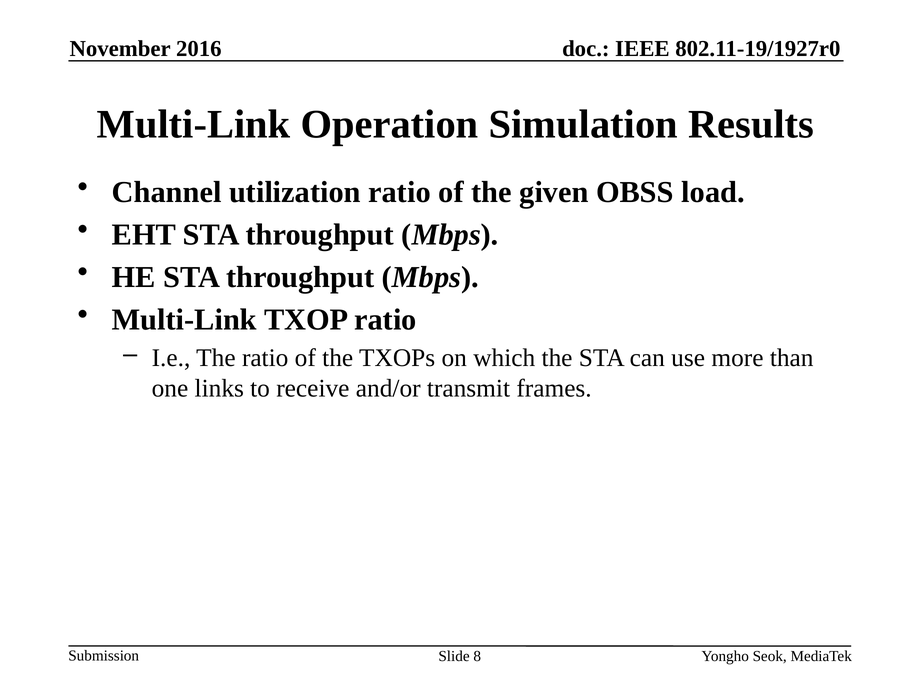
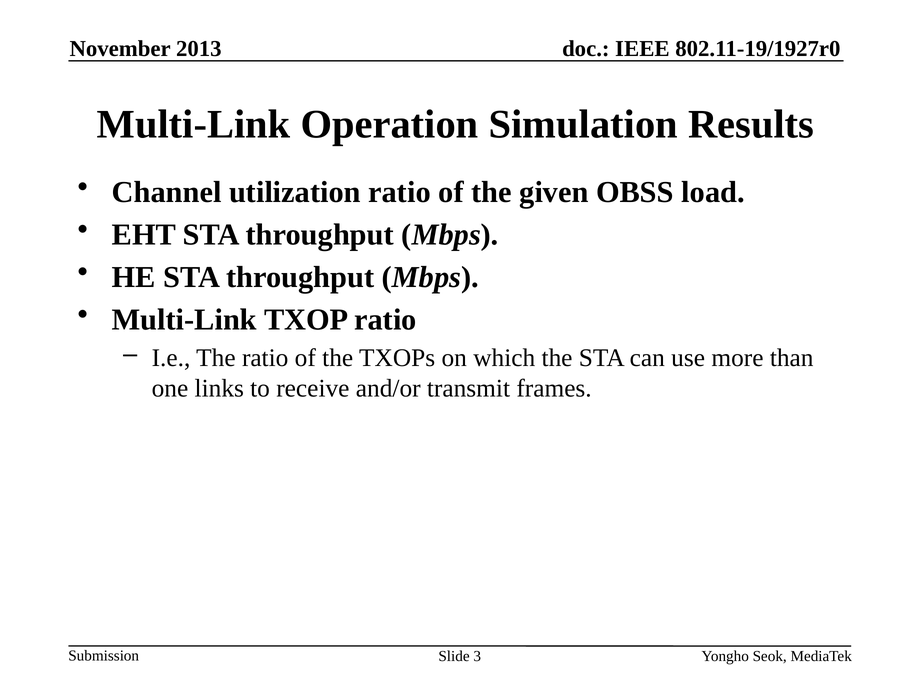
2016: 2016 -> 2013
8: 8 -> 3
